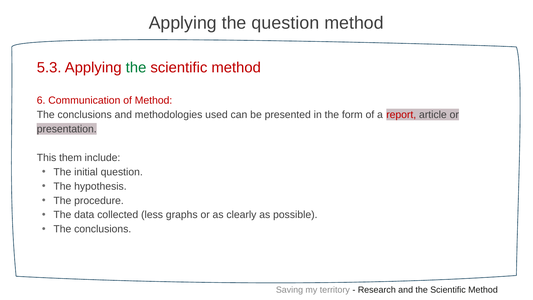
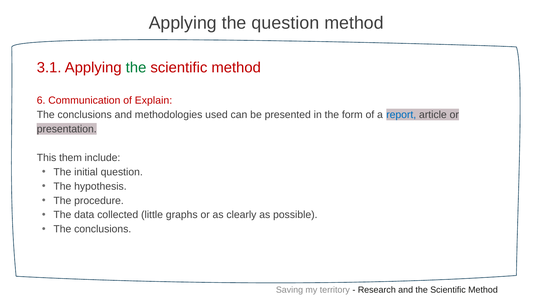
5.3: 5.3 -> 3.1
of Method: Method -> Explain
report colour: red -> blue
less: less -> little
